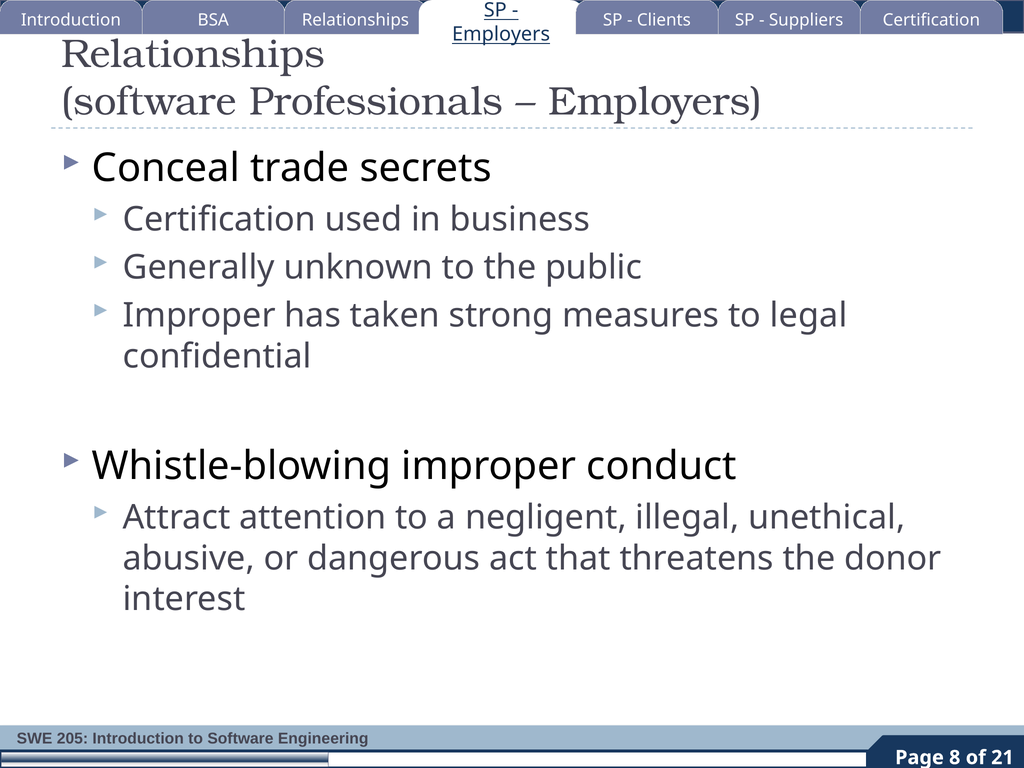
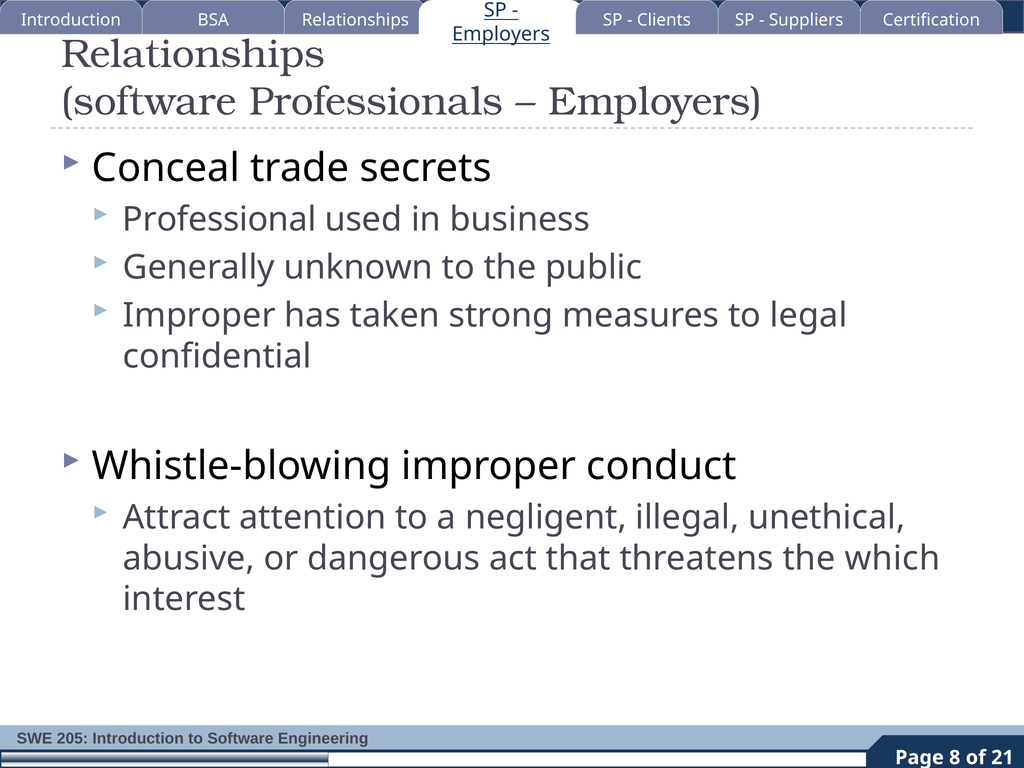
Certification at (219, 219): Certification -> Professional
donor: donor -> which
